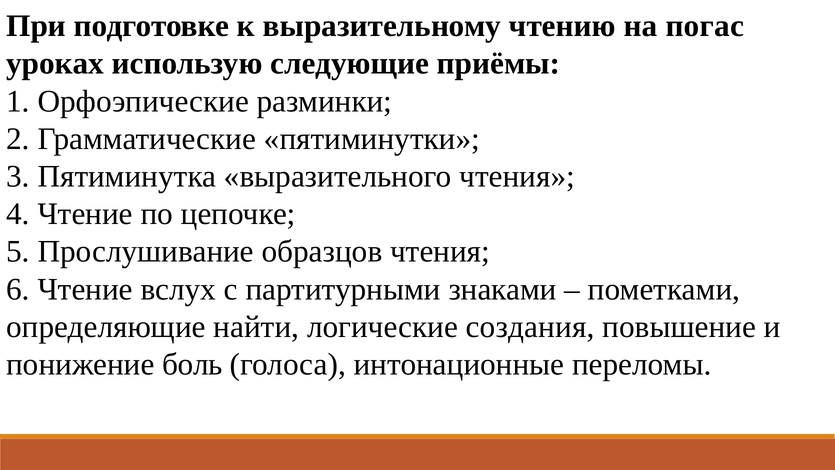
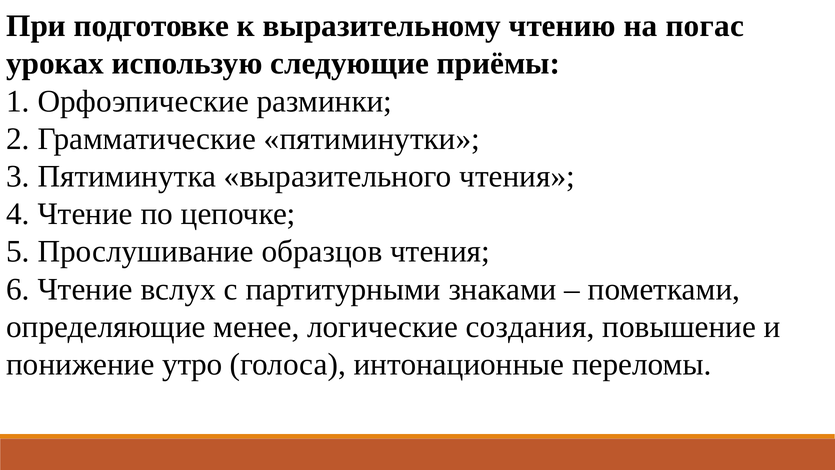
найти: найти -> менее
боль: боль -> утро
